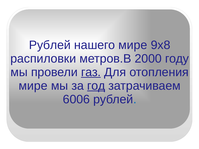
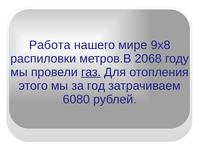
Рублей at (50, 45): Рублей -> Работа
2000: 2000 -> 2068
мире at (33, 86): мире -> этого
год underline: present -> none
6006: 6006 -> 6080
